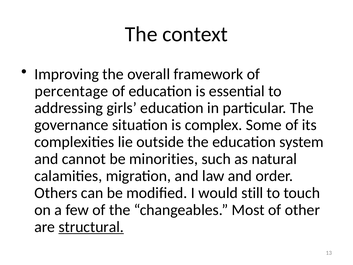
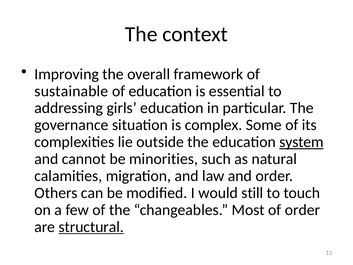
percentage: percentage -> sustainable
system underline: none -> present
of other: other -> order
